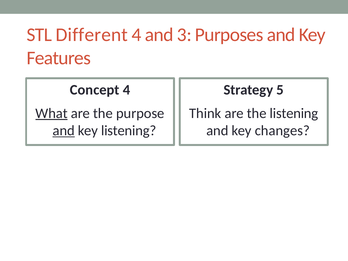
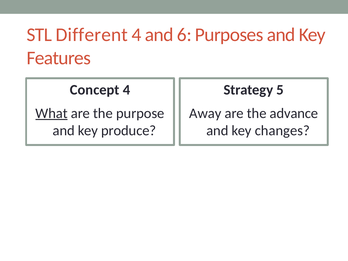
3: 3 -> 6
Think: Think -> Away
the listening: listening -> advance
and at (64, 131) underline: present -> none
key listening: listening -> produce
